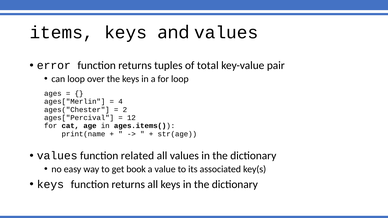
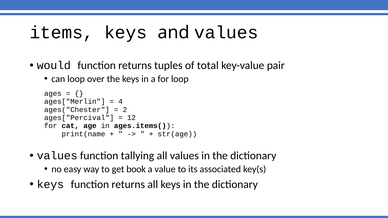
error: error -> would
related: related -> tallying
